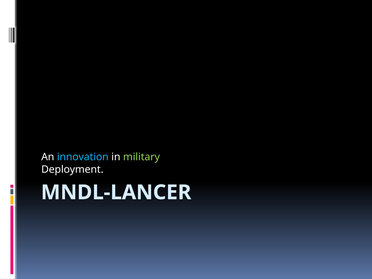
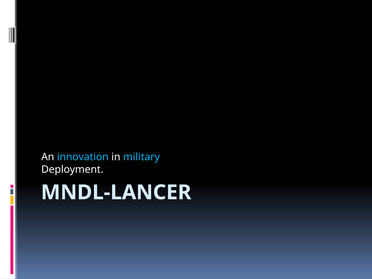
military colour: light green -> light blue
